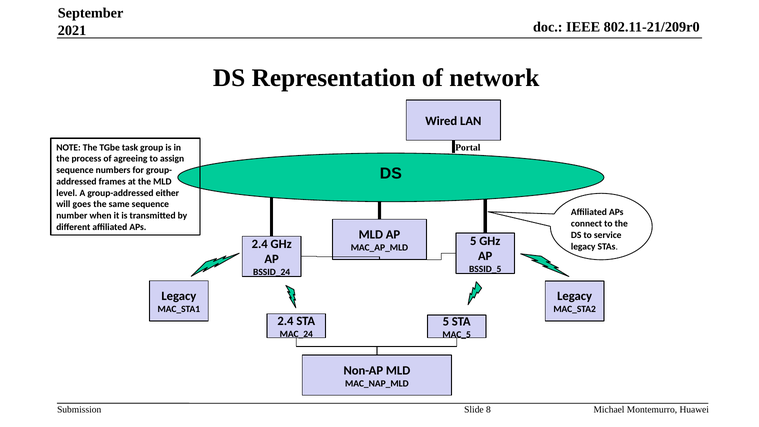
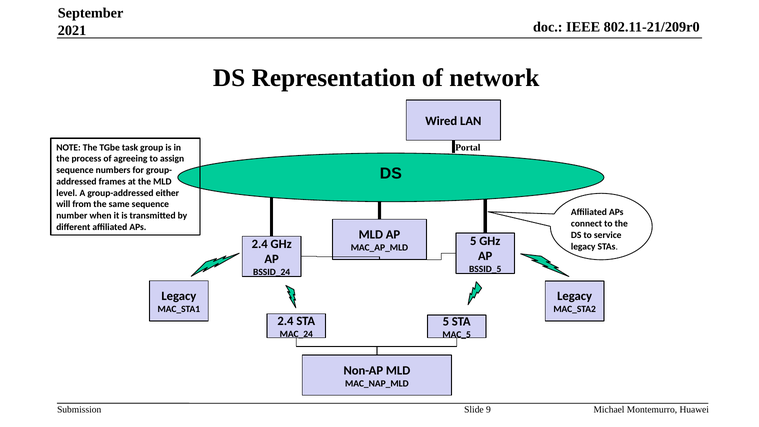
goes: goes -> from
8: 8 -> 9
